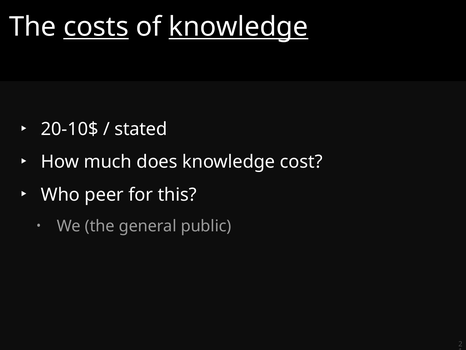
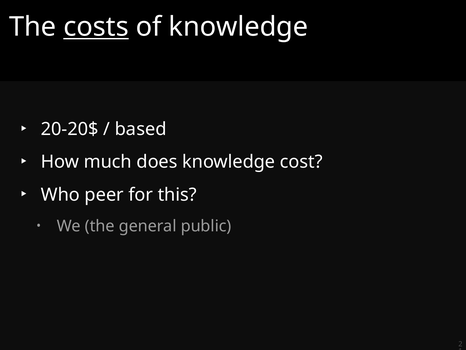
knowledge at (238, 27) underline: present -> none
20-10$: 20-10$ -> 20-20$
stated: stated -> based
